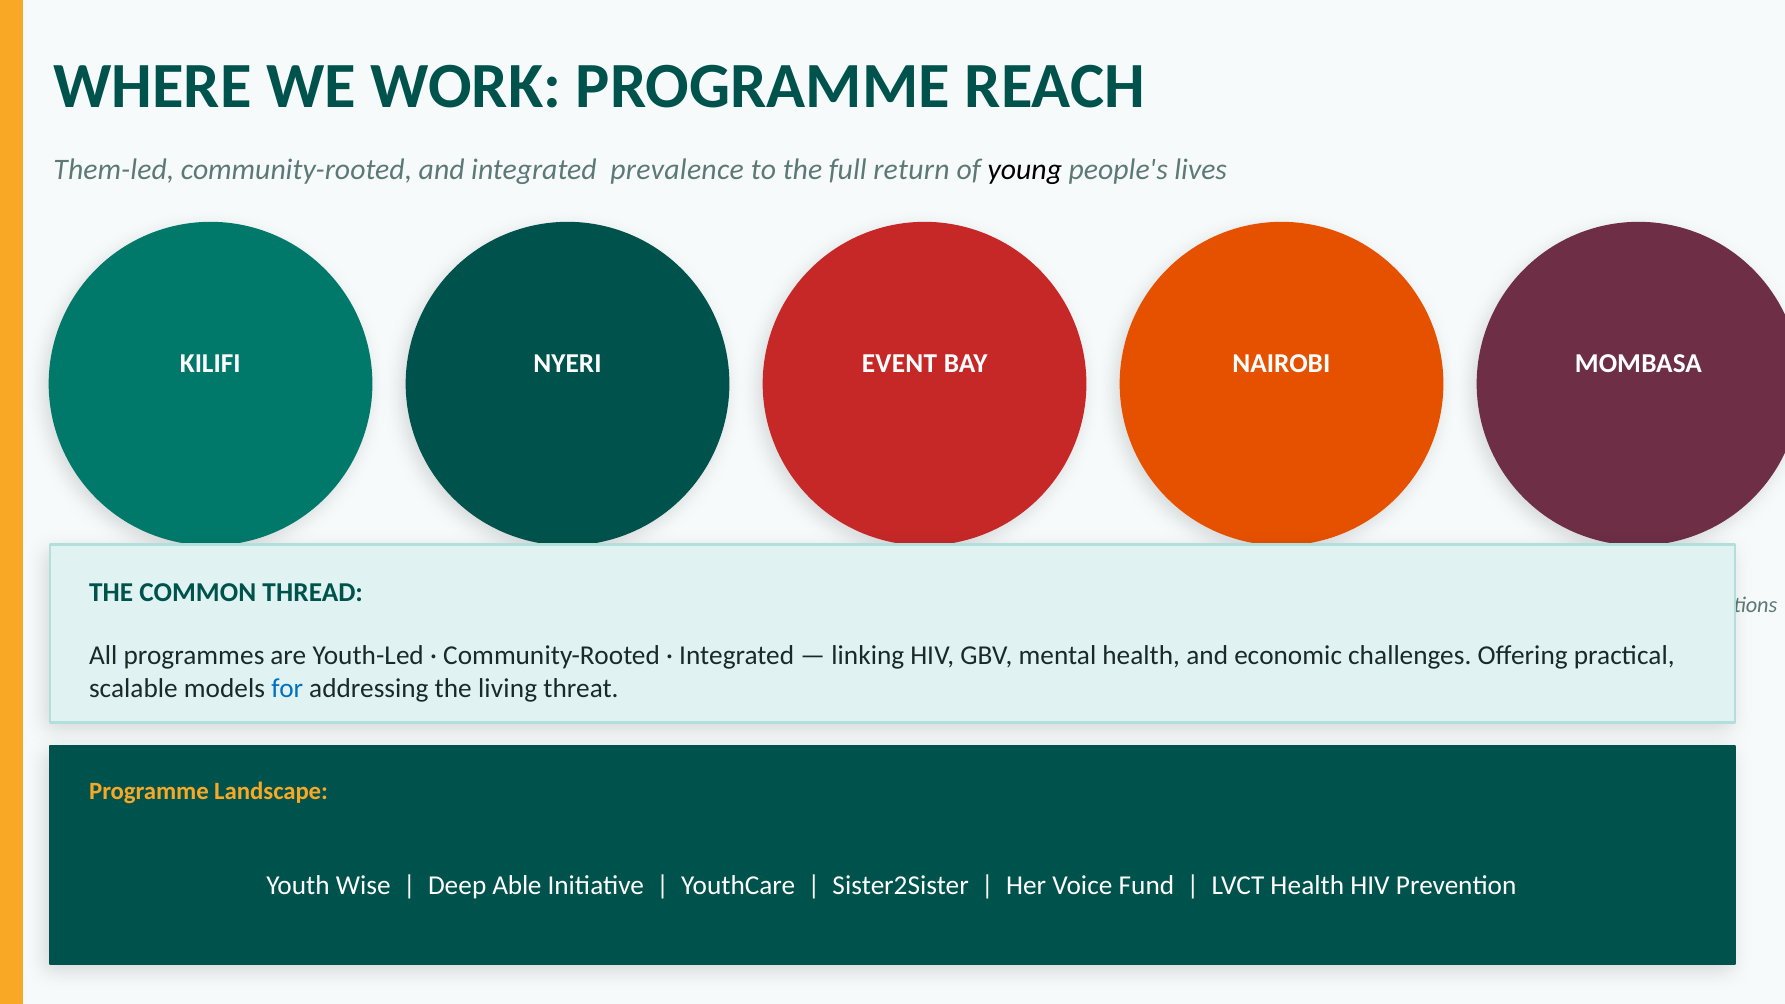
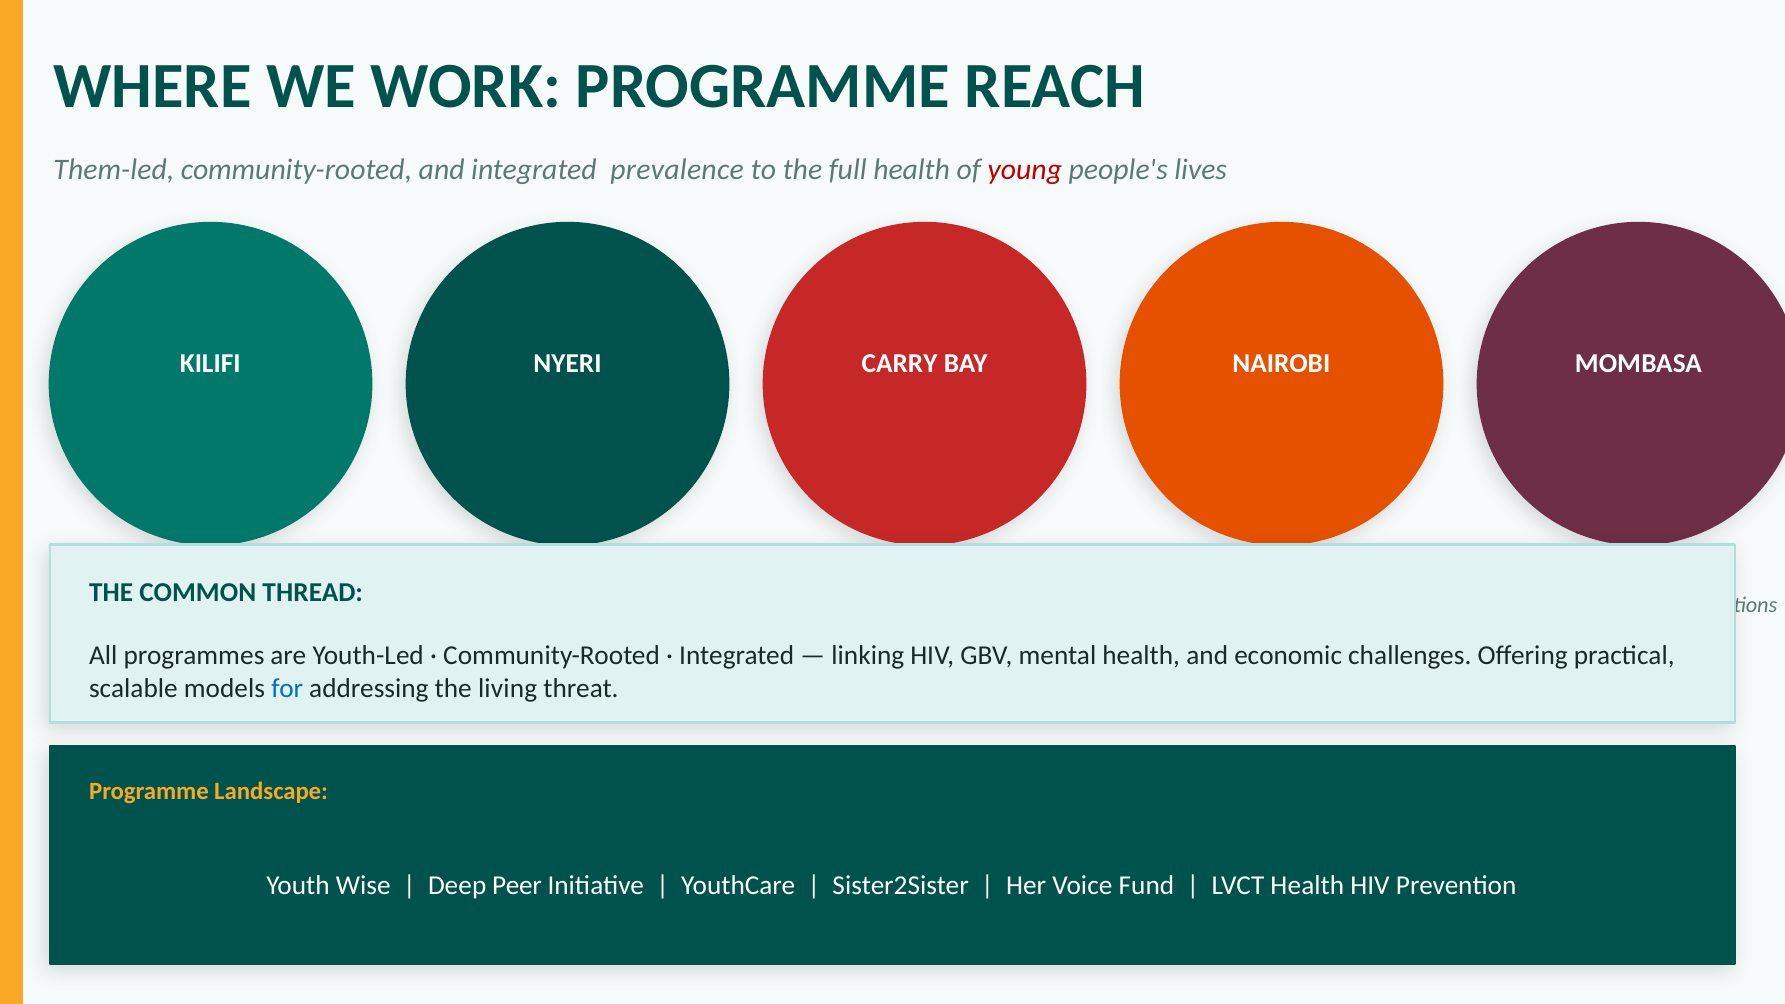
full return: return -> health
young colour: black -> red
EVENT: EVENT -> CARRY
Able: Able -> Peer
